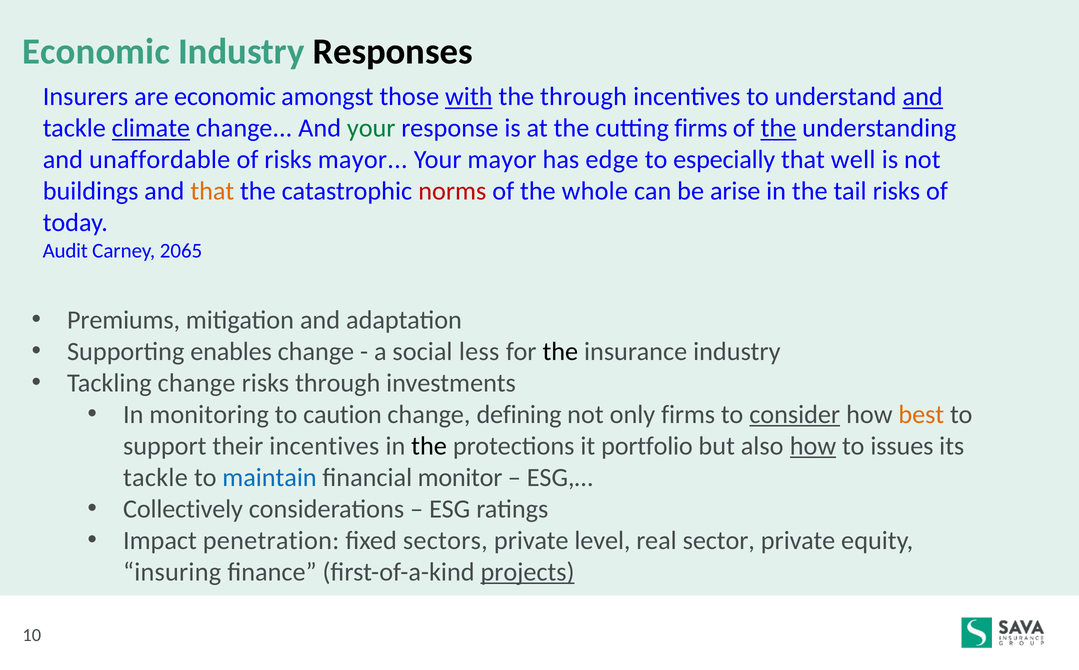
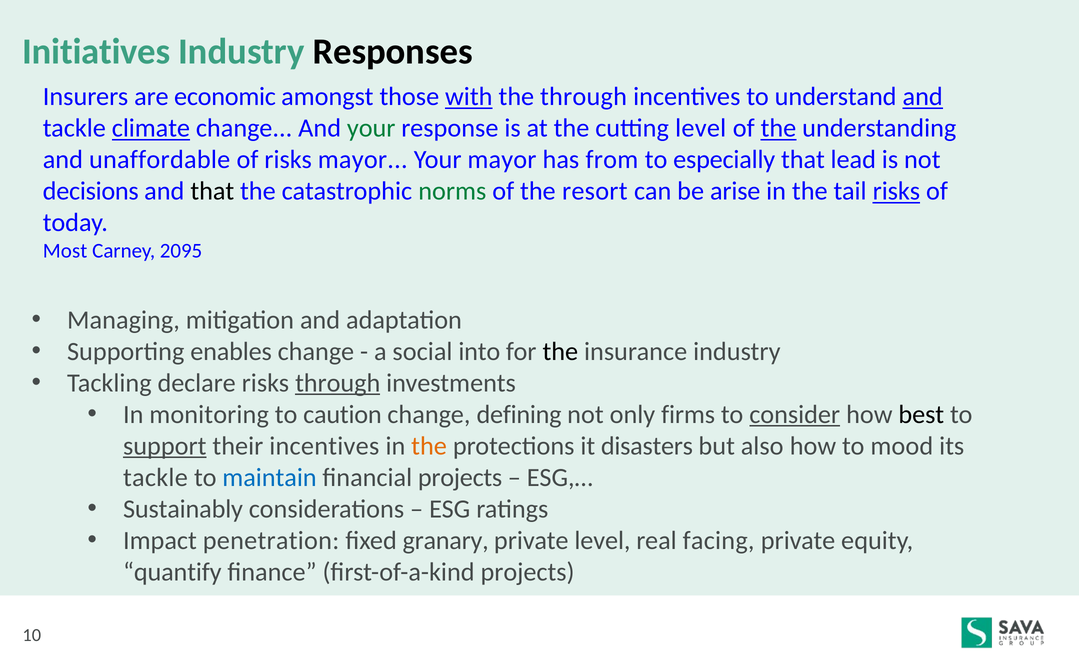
Economic at (96, 52): Economic -> Initiatives
cutting firms: firms -> level
edge: edge -> from
well: well -> lead
buildings: buildings -> decisions
that at (212, 191) colour: orange -> black
norms colour: red -> green
whole: whole -> resort
risks at (896, 191) underline: none -> present
Audit: Audit -> Most
2065: 2065 -> 2095
Premiums: Premiums -> Managing
less: less -> into
Tackling change: change -> declare
through at (338, 383) underline: none -> present
best colour: orange -> black
support underline: none -> present
the at (429, 446) colour: black -> orange
portfolio: portfolio -> disasters
how at (813, 446) underline: present -> none
issues: issues -> mood
financial monitor: monitor -> projects
Collectively: Collectively -> Sustainably
sectors: sectors -> granary
sector: sector -> facing
insuring: insuring -> quantify
projects at (528, 572) underline: present -> none
